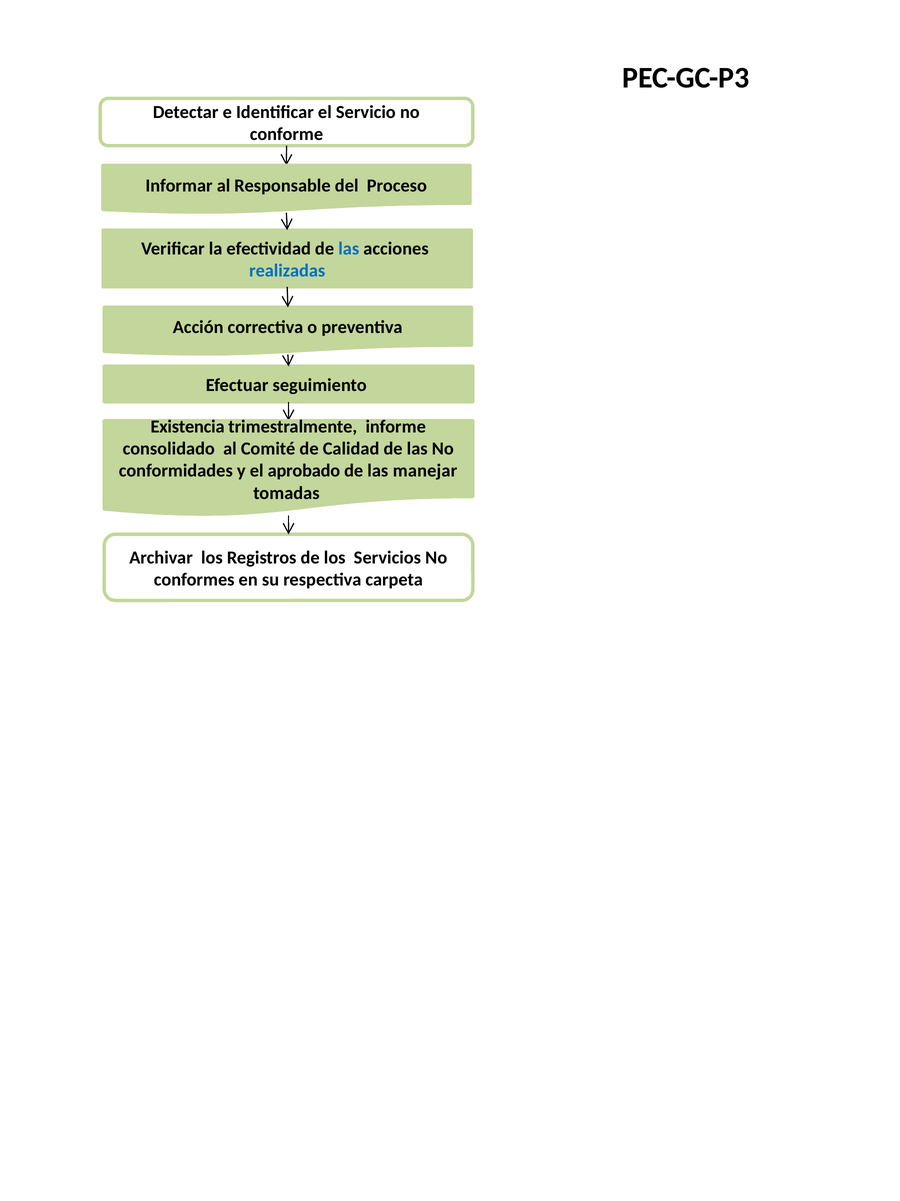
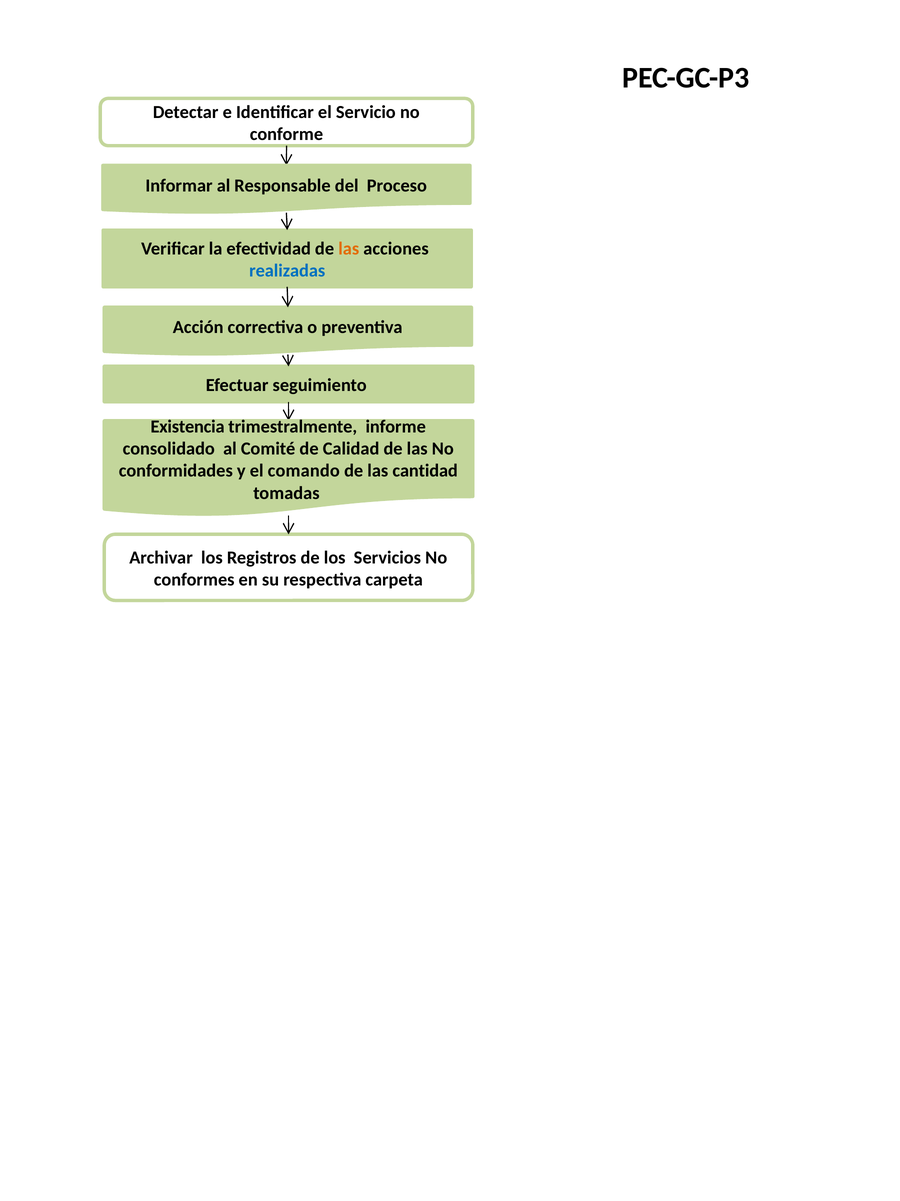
las at (349, 248) colour: blue -> orange
aprobado: aprobado -> comando
manejar: manejar -> cantidad
